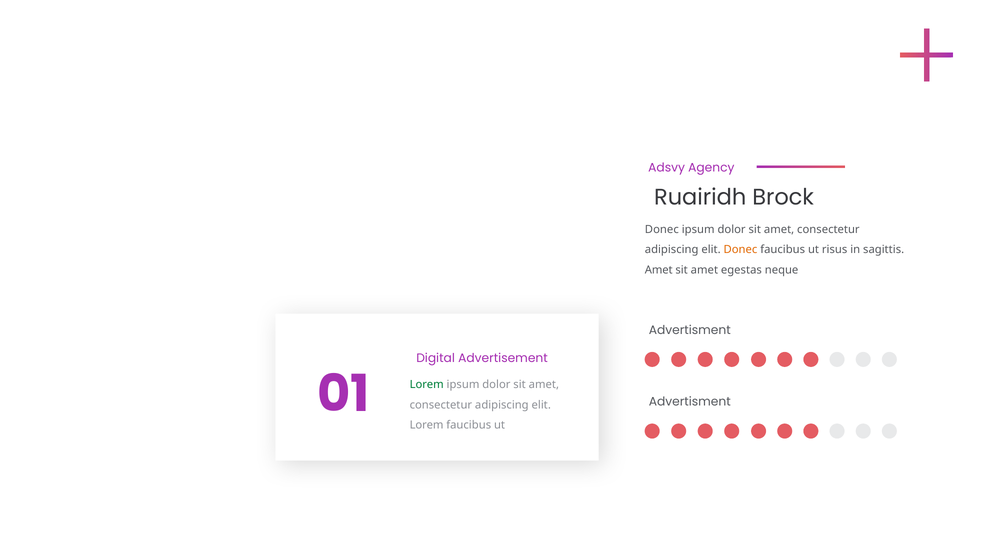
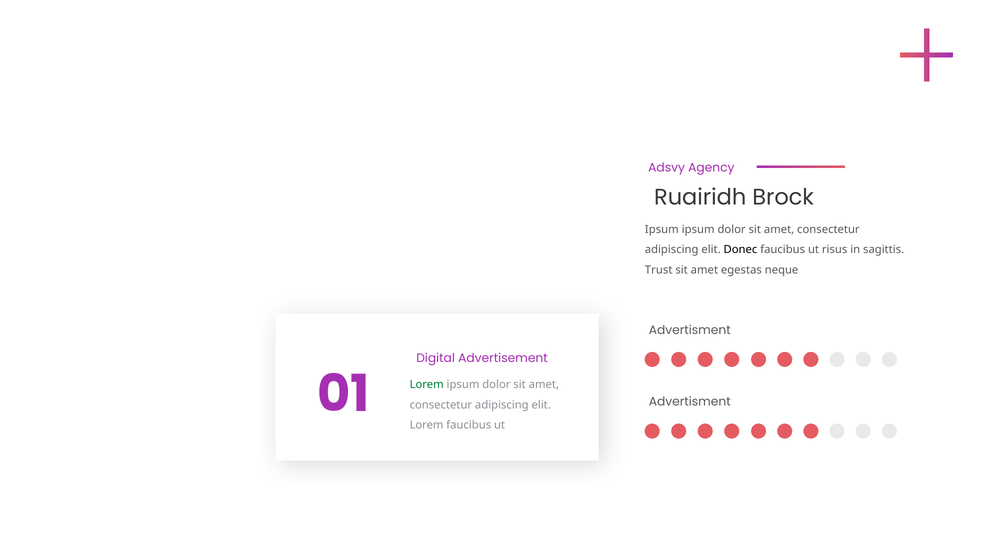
Donec at (662, 230): Donec -> Ipsum
Donec at (740, 250) colour: orange -> black
Amet at (659, 270): Amet -> Trust
